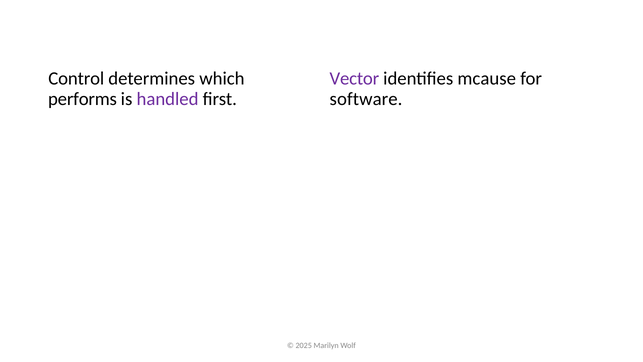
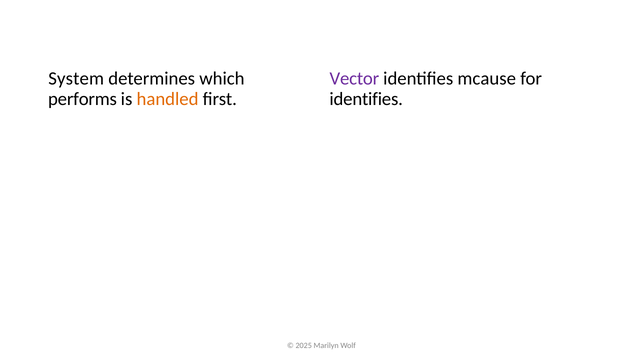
Control: Control -> System
handled colour: purple -> orange
software at (366, 99): software -> identifies
